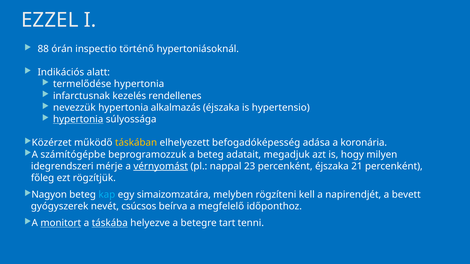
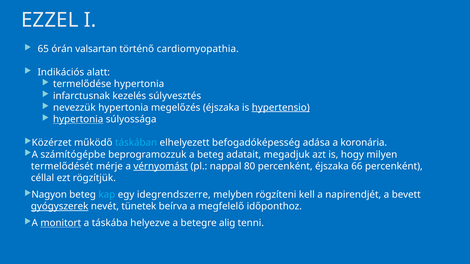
88: 88 -> 65
inspectio: inspectio -> valsartan
hypertoniásoknál: hypertoniásoknál -> cardiomyopathia
rendellenes: rendellenes -> súlyvesztés
alkalmazás: alkalmazás -> megelőzés
hypertensio underline: none -> present
táskában colour: yellow -> light blue
idegrendszeri: idegrendszeri -> termelődését
23: 23 -> 80
21: 21 -> 66
főleg: főleg -> céllal
simaizomzatára: simaizomzatára -> idegrendszerre
gyógyszerek underline: none -> present
csúcsos: csúcsos -> tünetek
táskába underline: present -> none
tart: tart -> alig
